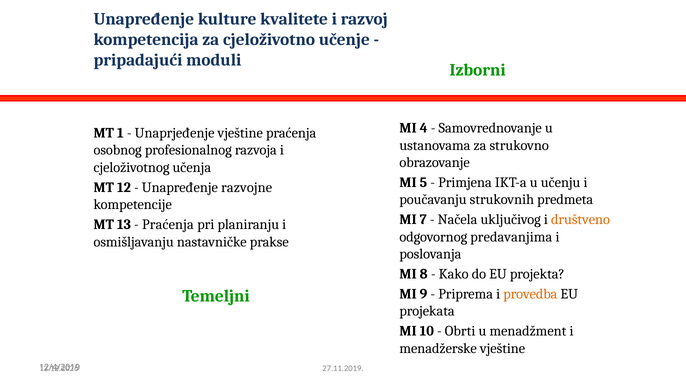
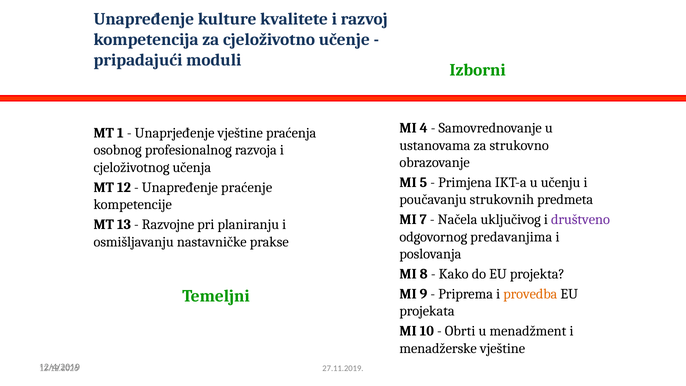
razvojne: razvojne -> praćenje
društveno colour: orange -> purple
Praćenja at (168, 225): Praćenja -> Razvojne
